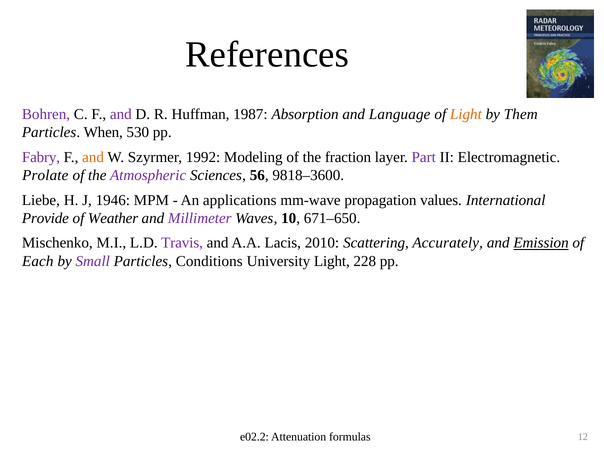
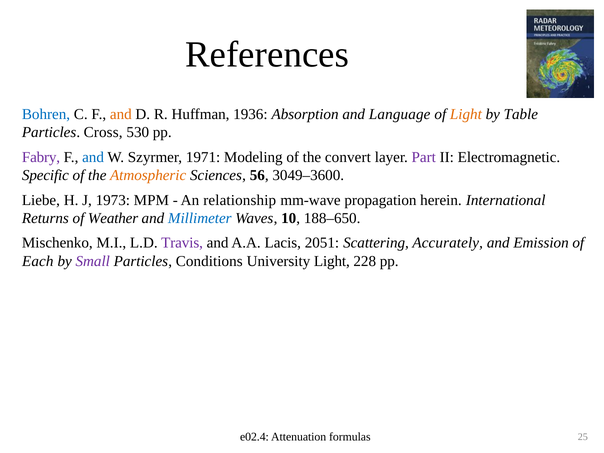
Bohren colour: purple -> blue
and at (121, 114) colour: purple -> orange
1987: 1987 -> 1936
Them: Them -> Table
When: When -> Cross
and at (93, 157) colour: orange -> blue
1992: 1992 -> 1971
fraction: fraction -> convert
Prolate: Prolate -> Specific
Atmospheric colour: purple -> orange
9818–3600: 9818–3600 -> 3049–3600
1946: 1946 -> 1973
applications: applications -> relationship
values: values -> herein
Provide: Provide -> Returns
Millimeter colour: purple -> blue
671–650: 671–650 -> 188–650
2010: 2010 -> 2051
Emission underline: present -> none
e02.2: e02.2 -> e02.4
12: 12 -> 25
